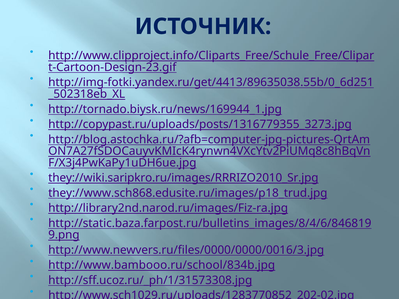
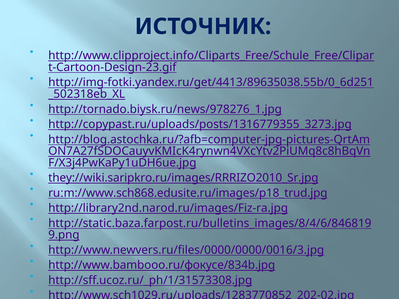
http://tornado.biysk.ru/news/169944_1.jpg: http://tornado.biysk.ru/news/169944_1.jpg -> http://tornado.biysk.ru/news/978276_1.jpg
they://www.sch868.edusite.ru/images/p18_trud.jpg: they://www.sch868.edusite.ru/images/p18_trud.jpg -> ruːm://www.sch868.edusite.ru/images/p18_trud.jpg
http://www.bambooo.ru/school/834b.jpg: http://www.bambooo.ru/school/834b.jpg -> http://www.bambooo.ru/фокусе/834b.jpg
